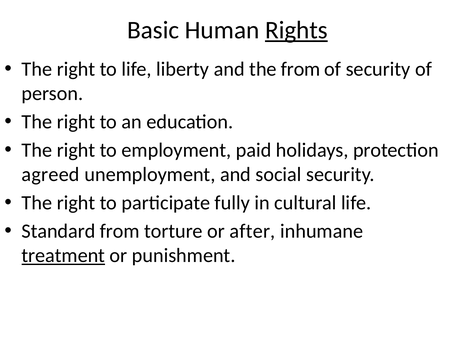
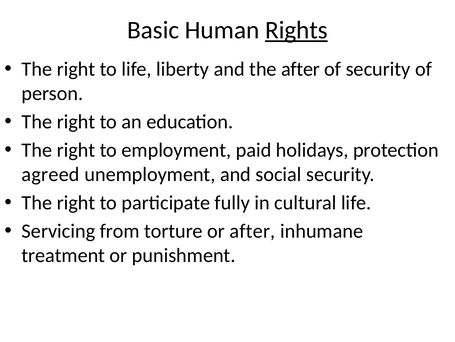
the from: from -> after
Standard: Standard -> Servicing
treatment underline: present -> none
